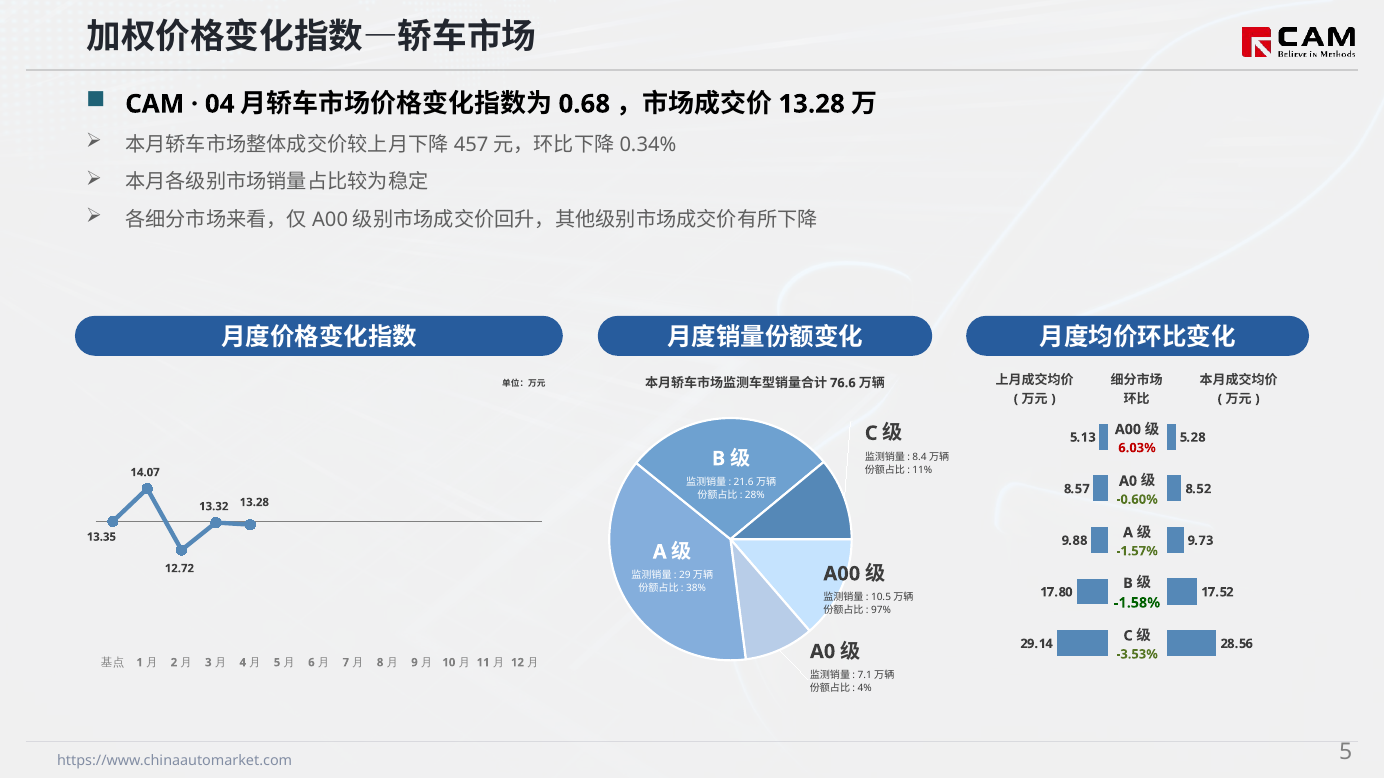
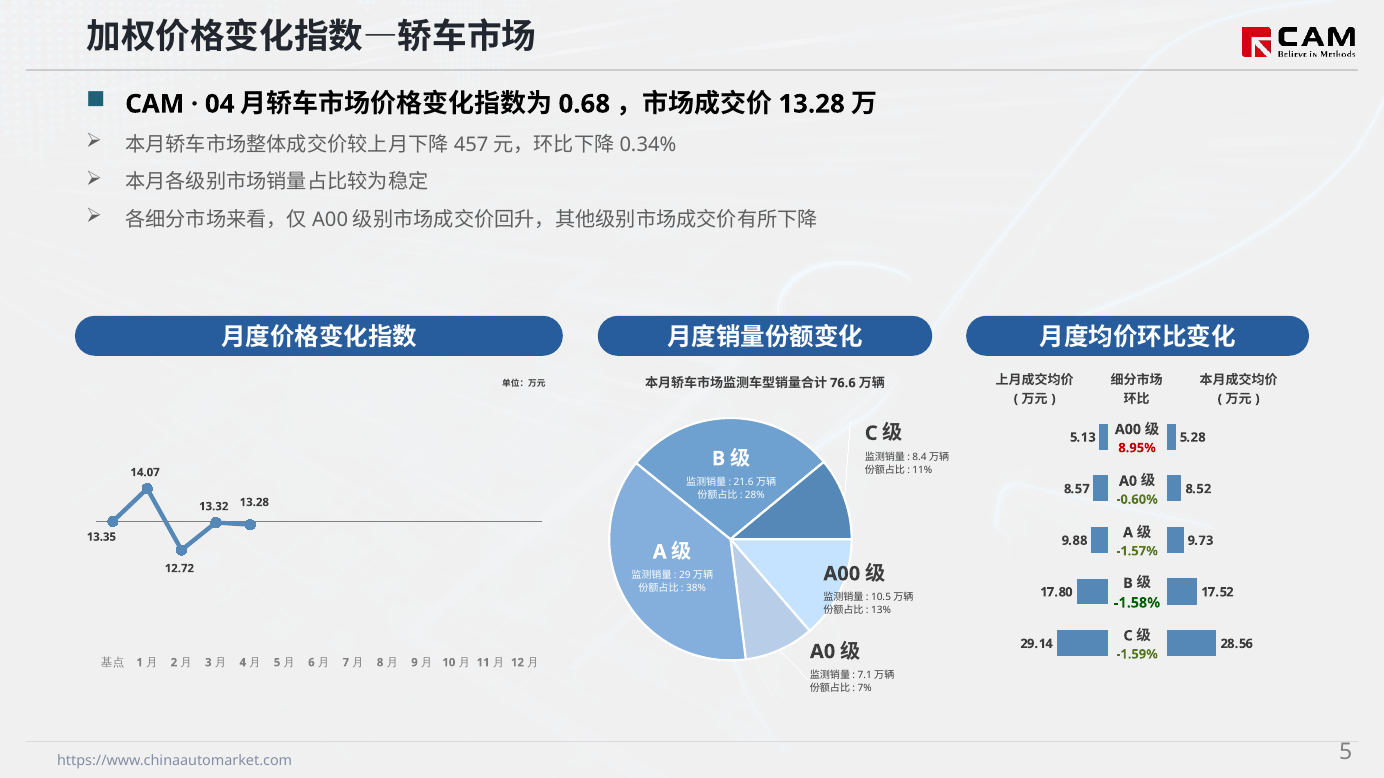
6.03%: 6.03% -> 8.95%
97%: 97% -> 13%
-3.53%: -3.53% -> -1.59%
4%: 4% -> 7%
